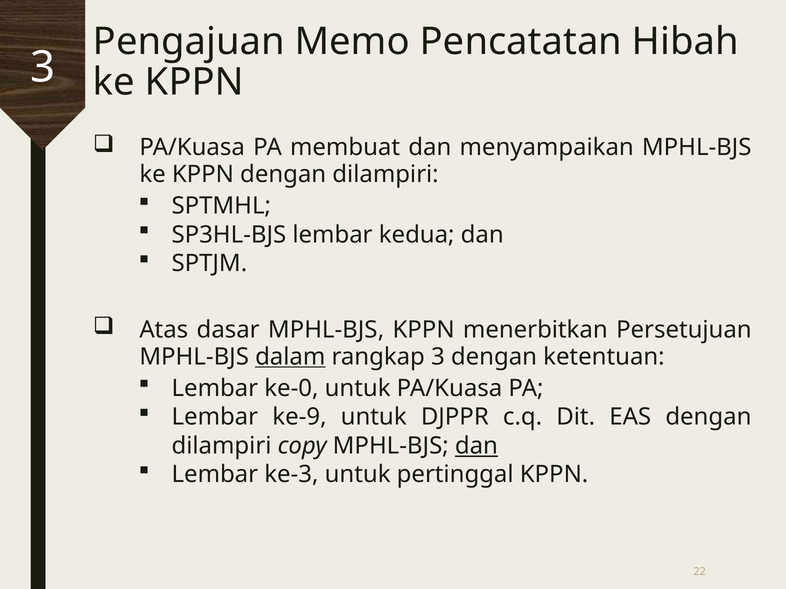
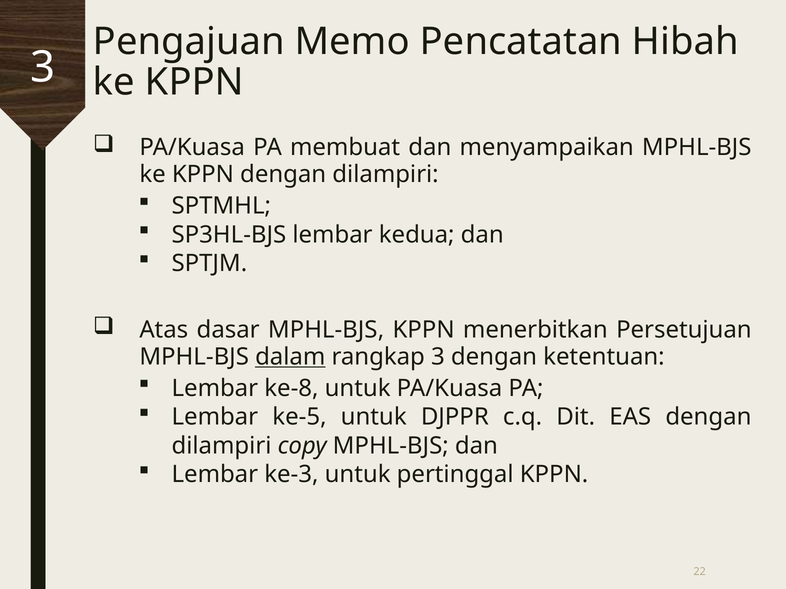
ke-0: ke-0 -> ke-8
ke-9: ke-9 -> ke-5
dan at (476, 446) underline: present -> none
